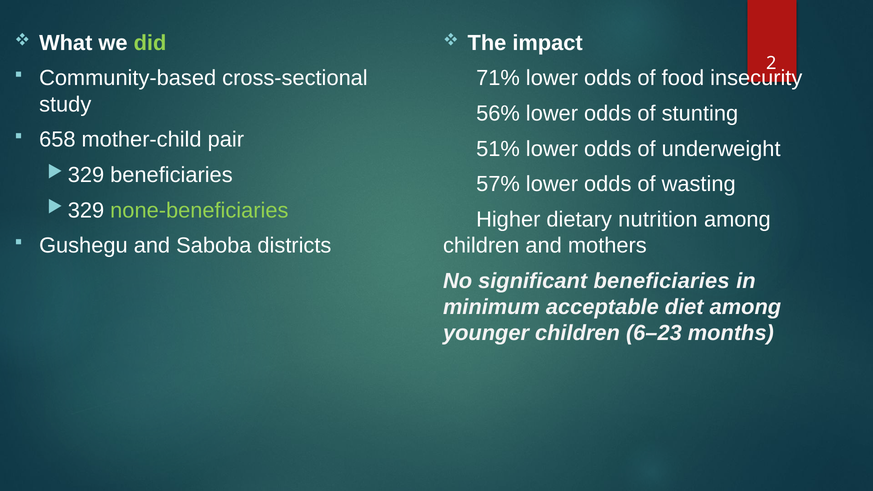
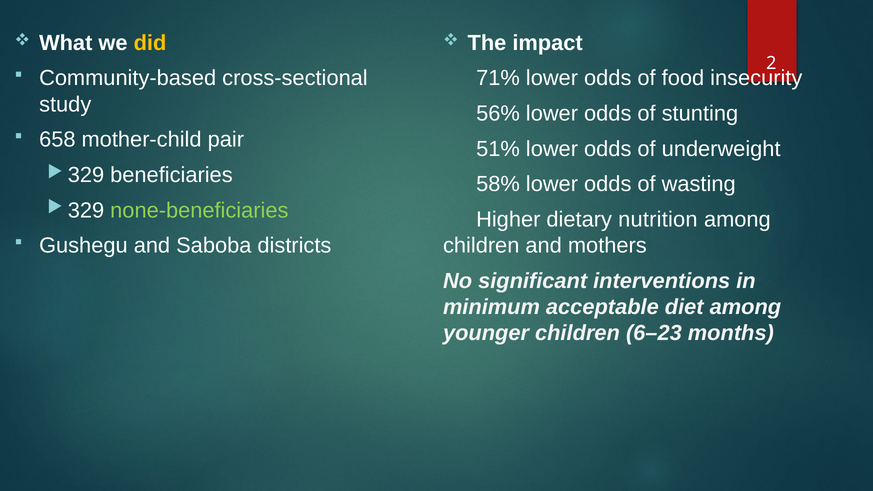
did colour: light green -> yellow
57%: 57% -> 58%
significant beneficiaries: beneficiaries -> interventions
